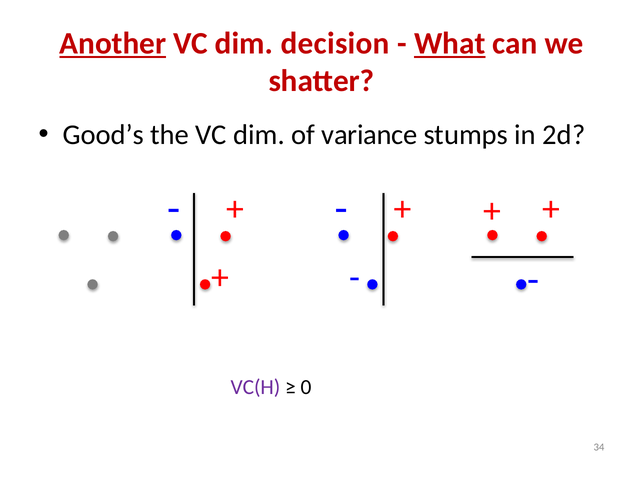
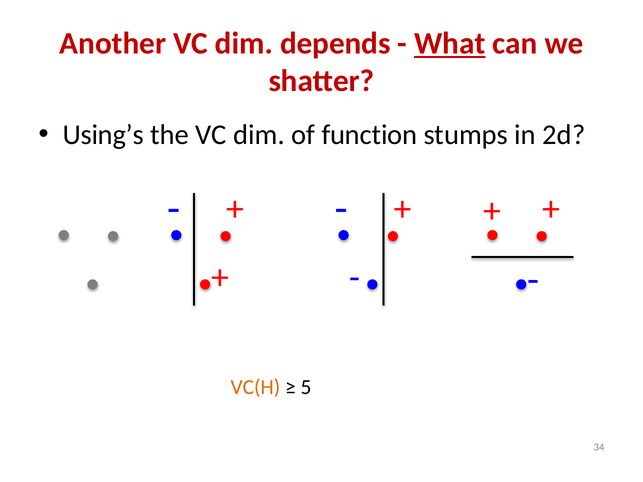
Another underline: present -> none
decision: decision -> depends
Good’s: Good’s -> Using’s
variance: variance -> function
VC(H colour: purple -> orange
0: 0 -> 5
